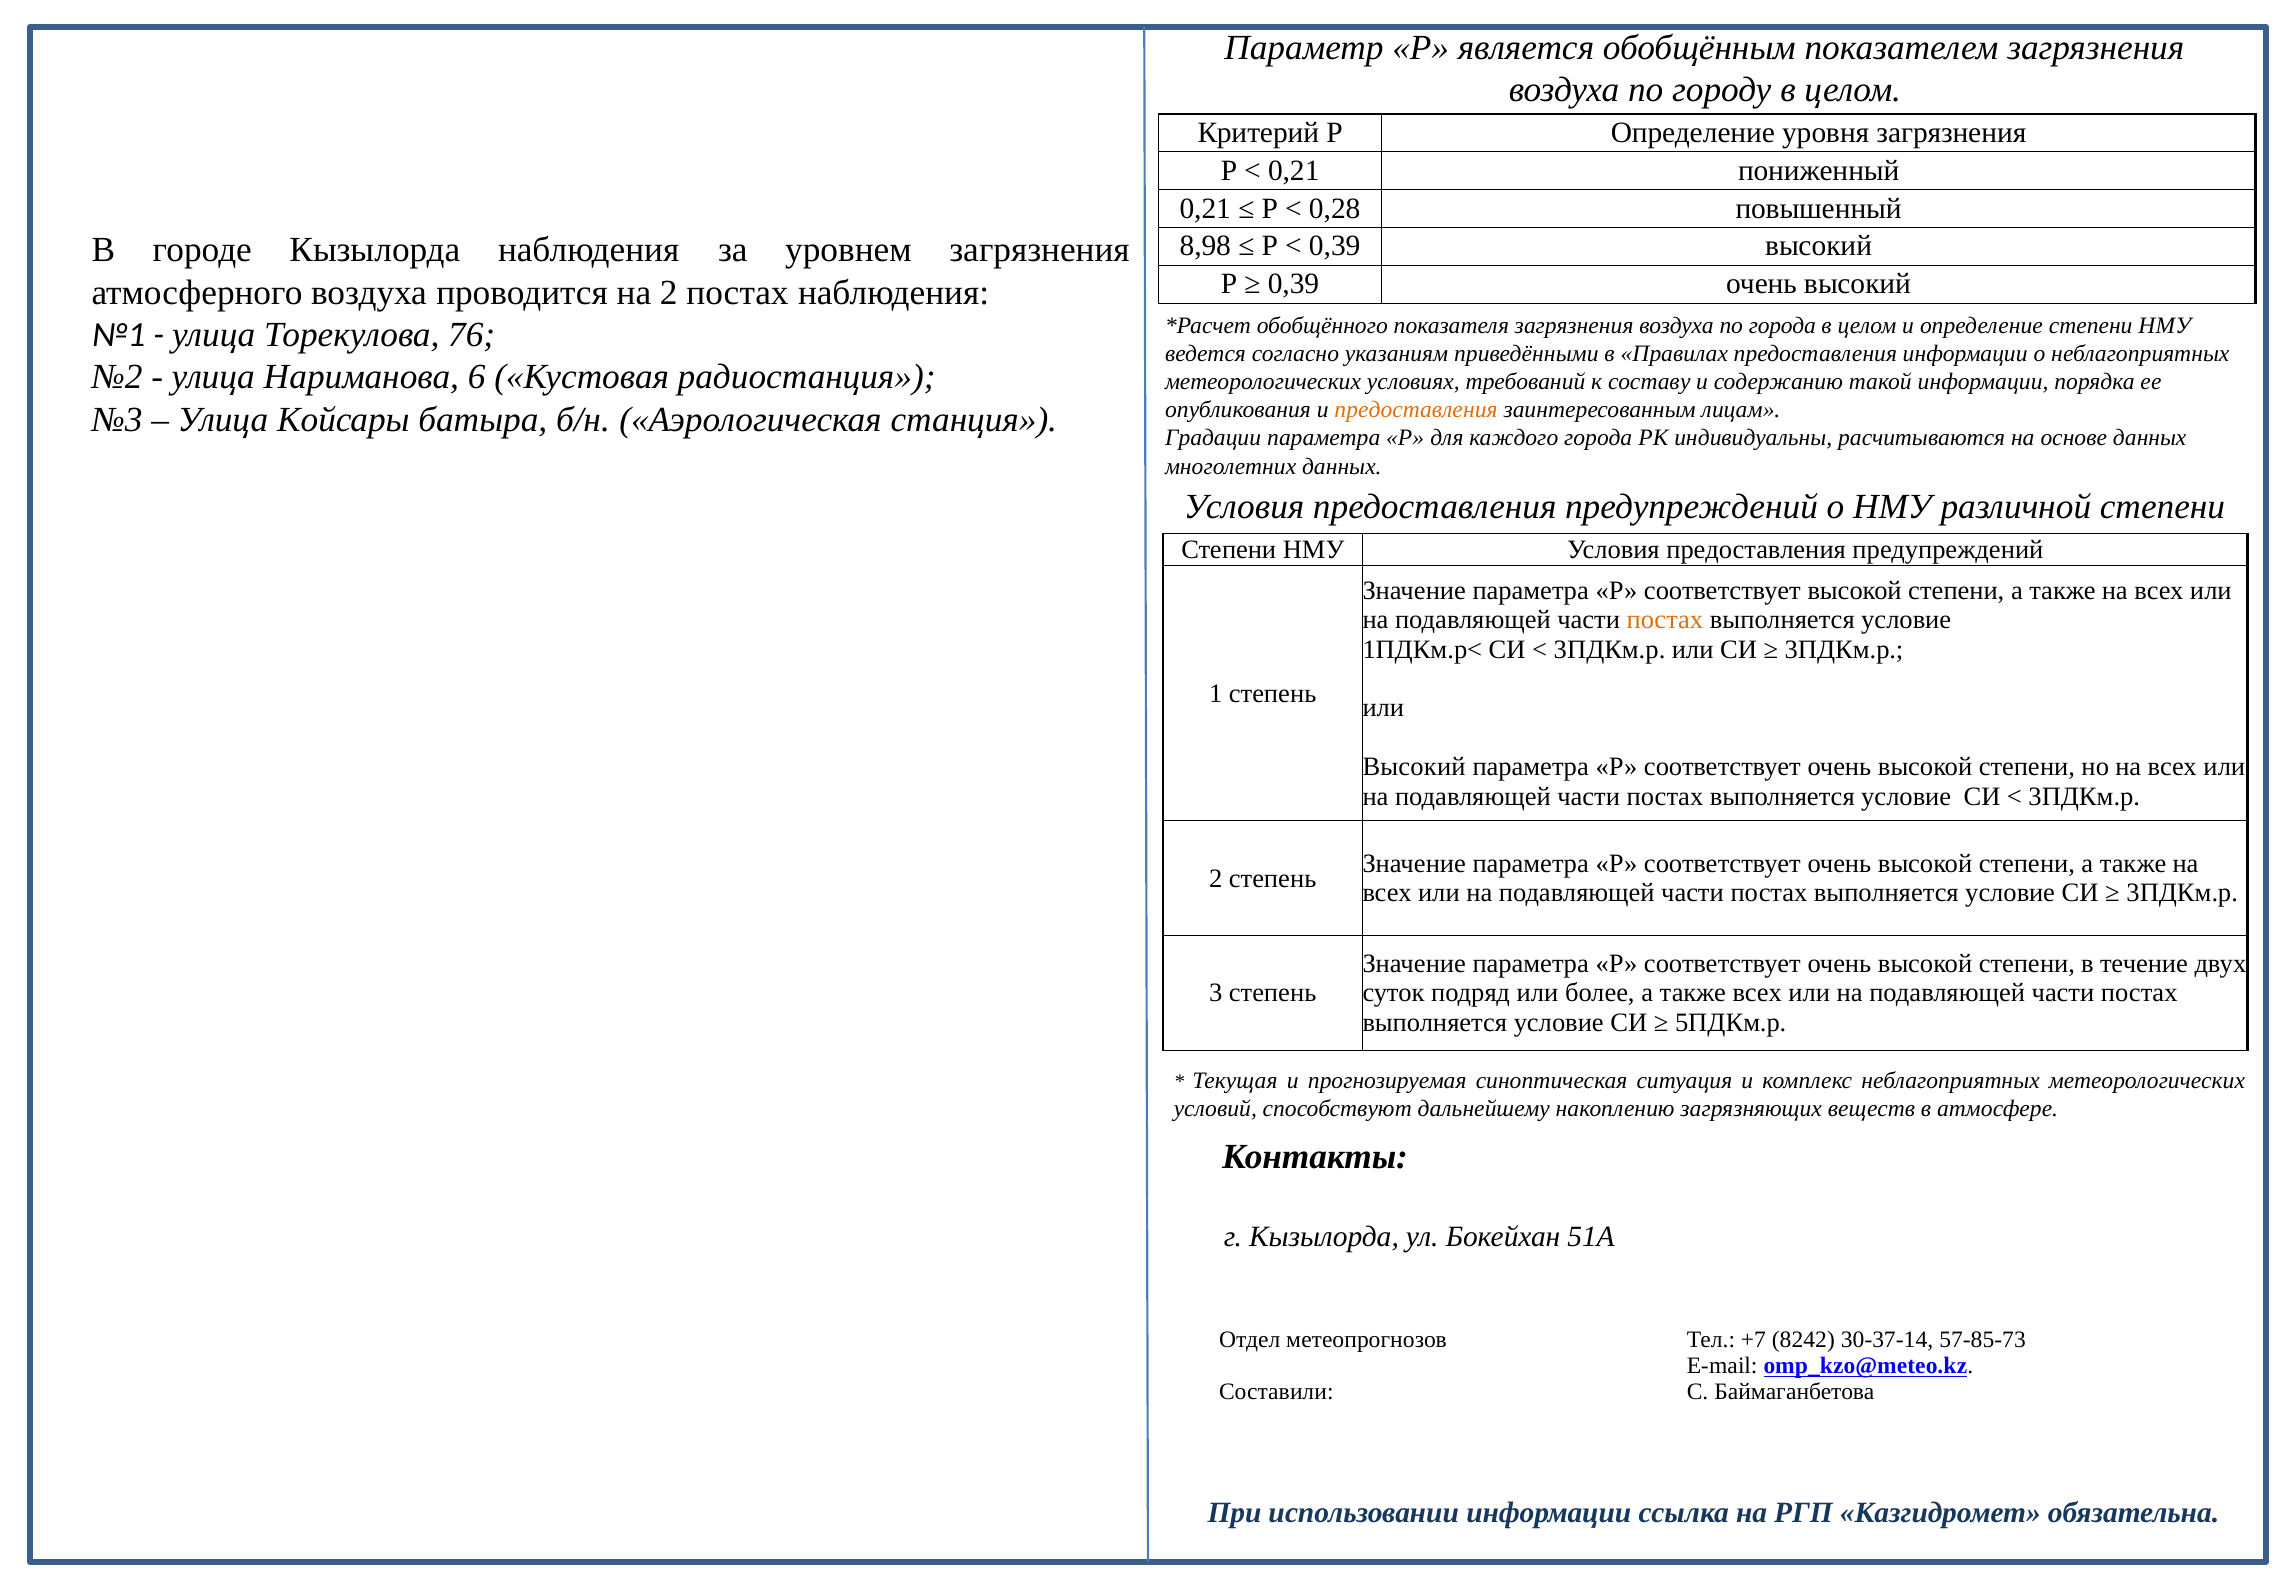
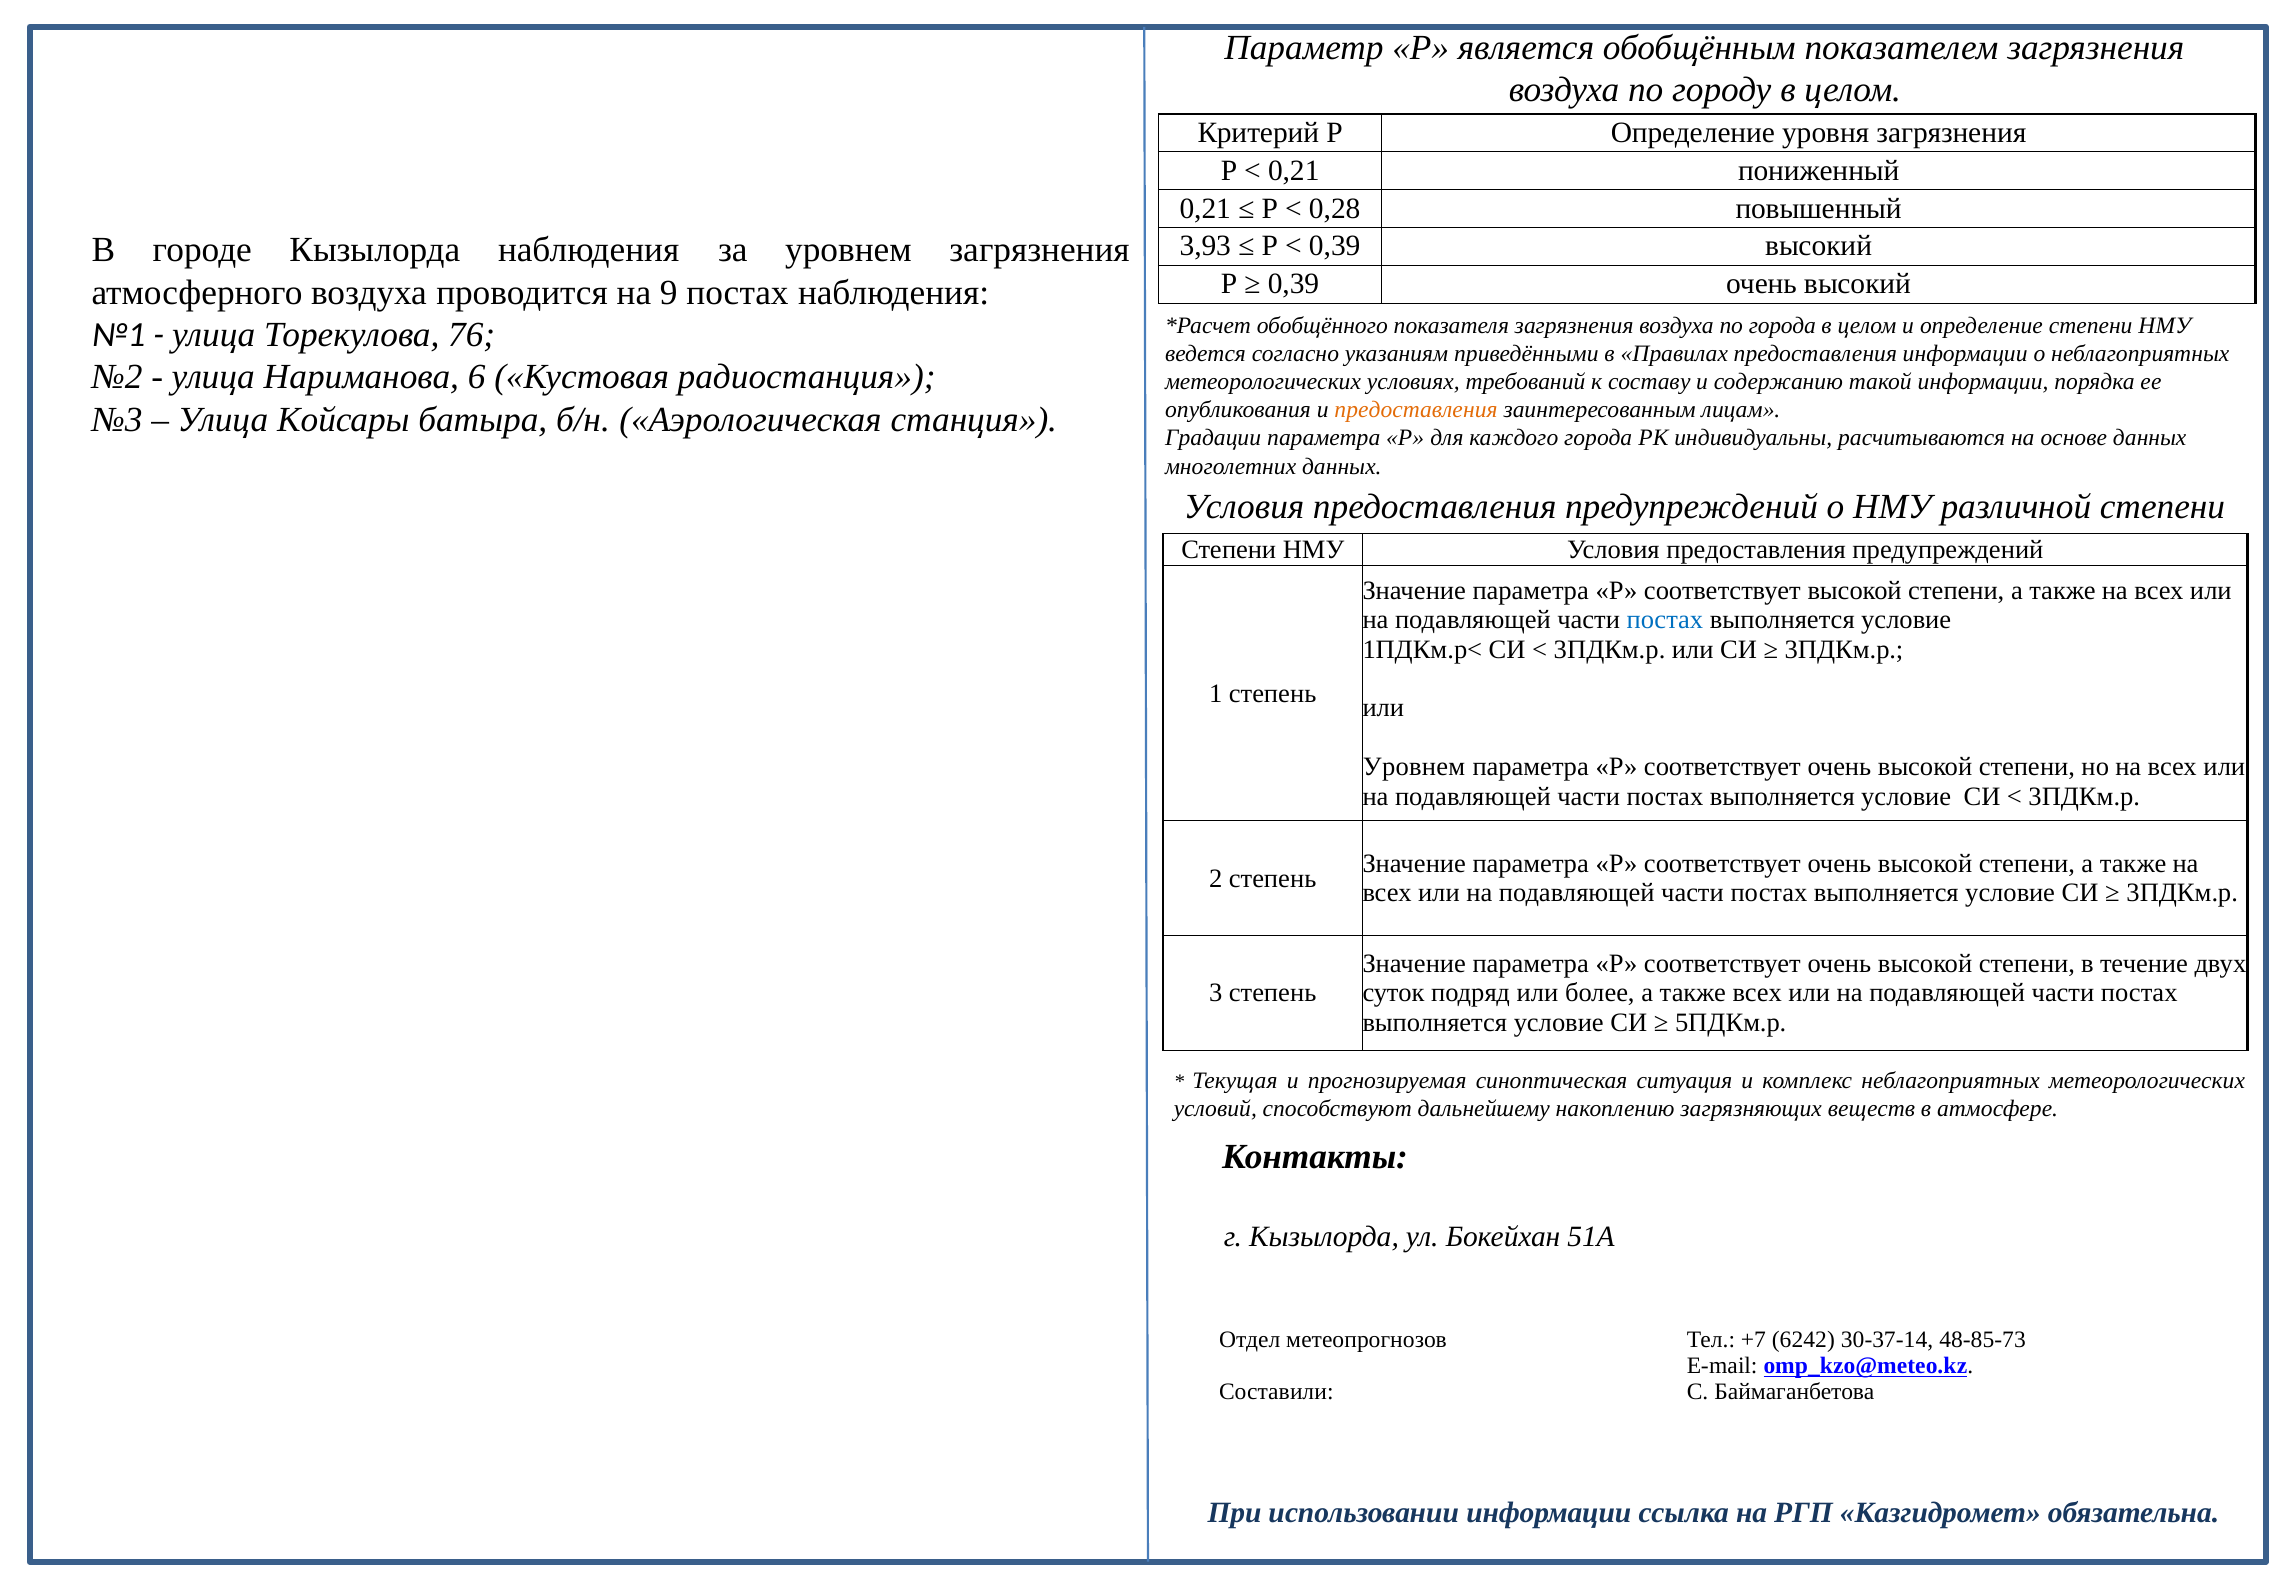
8,98: 8,98 -> 3,93
на 2: 2 -> 9
постах at (1665, 620) colour: orange -> blue
Высокий at (1414, 767): Высокий -> Уровнем
8242: 8242 -> 6242
57-85-73: 57-85-73 -> 48-85-73
